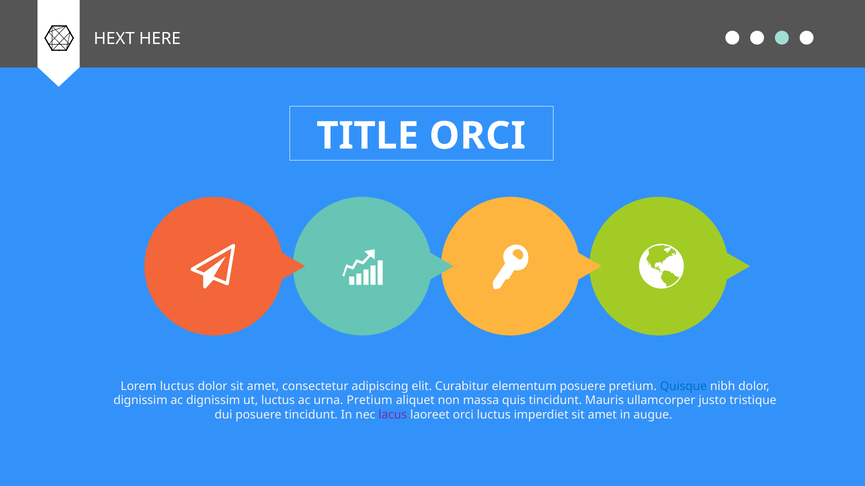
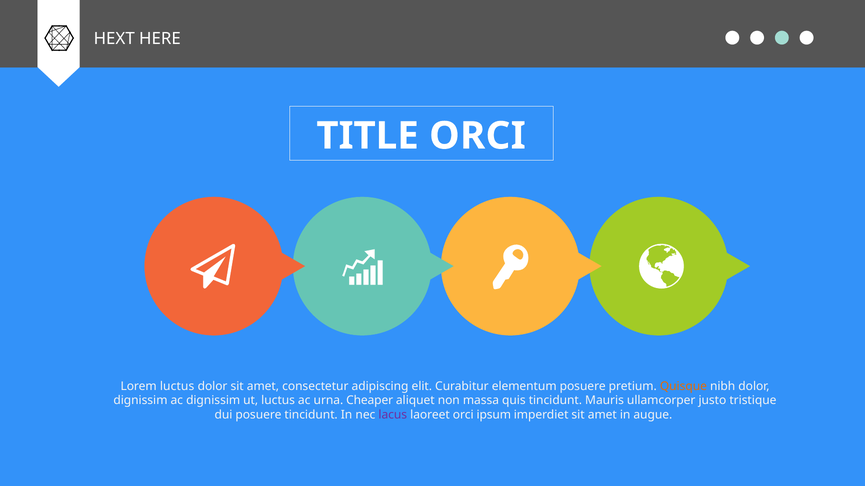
Quisque colour: blue -> orange
urna Pretium: Pretium -> Cheaper
orci luctus: luctus -> ipsum
